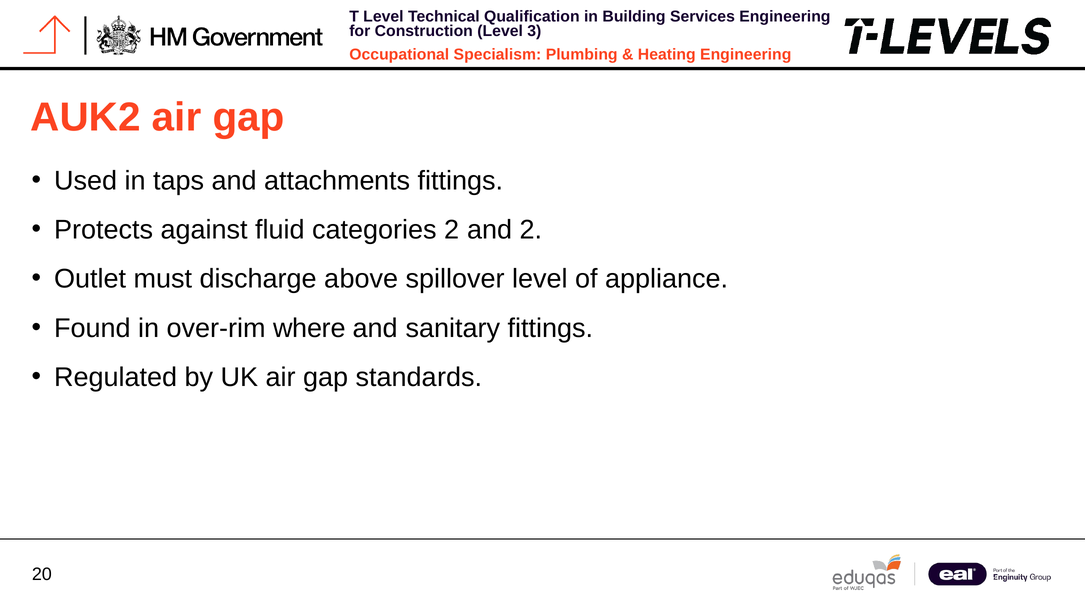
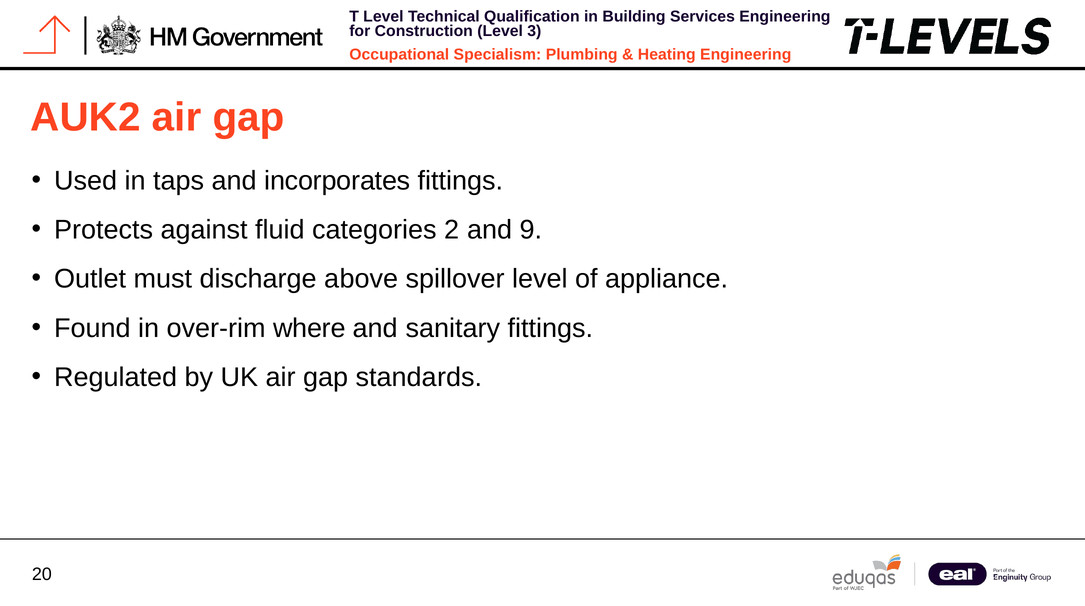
attachments: attachments -> incorporates
and 2: 2 -> 9
